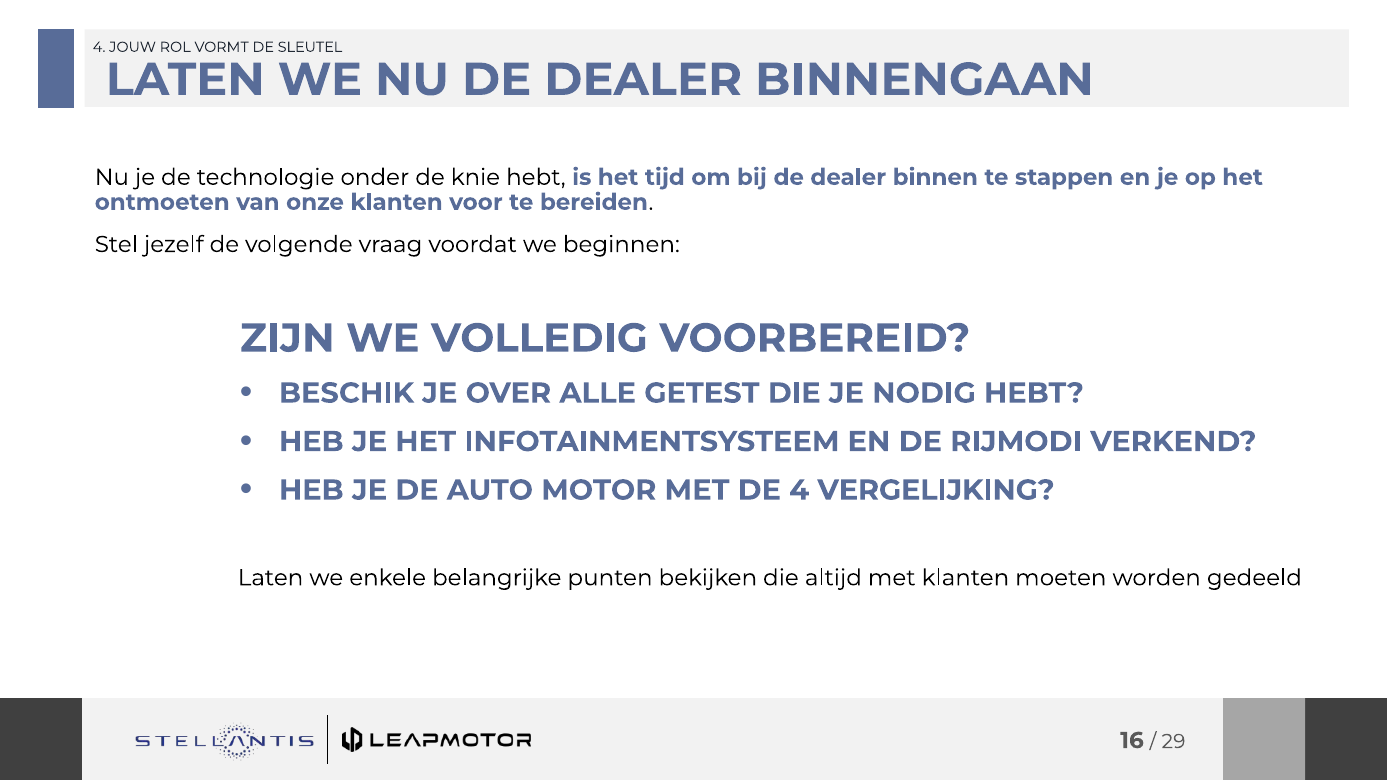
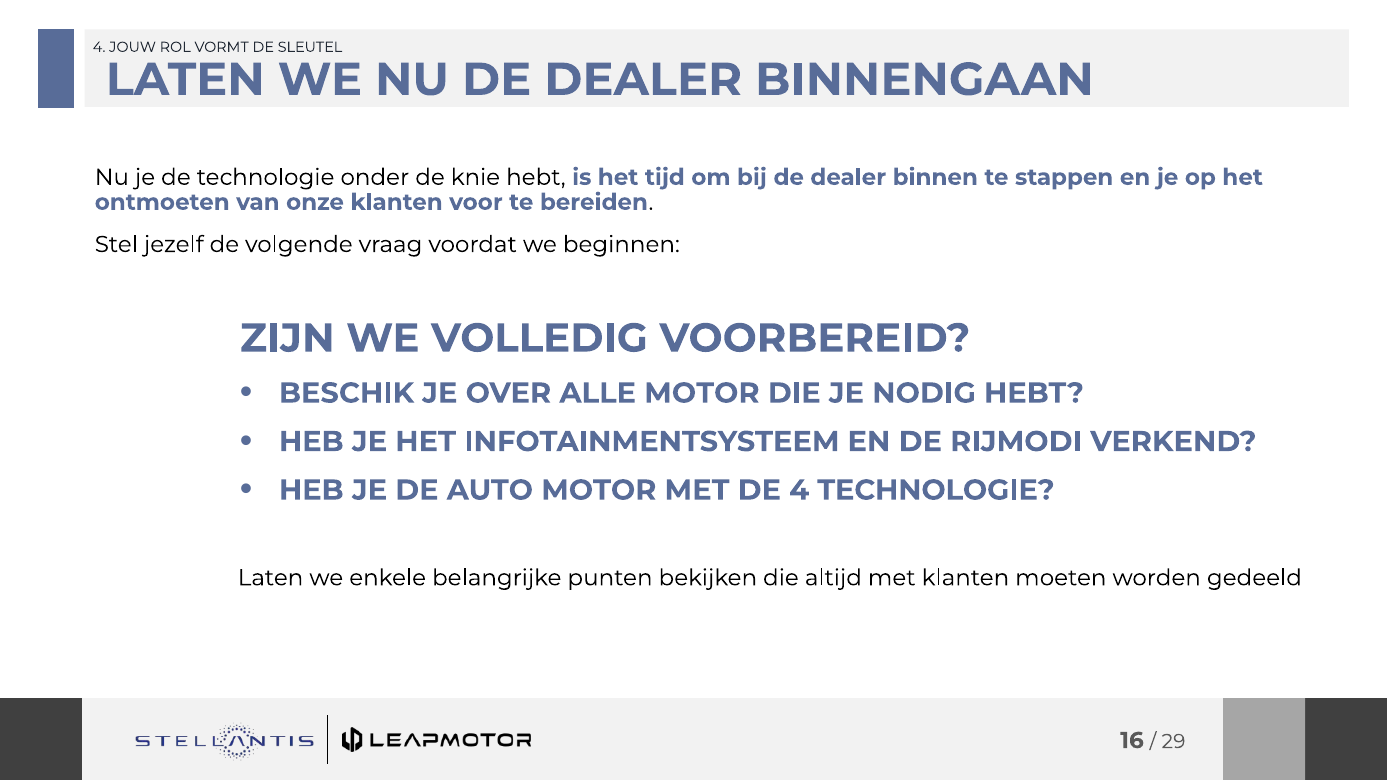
ALLE GETEST: GETEST -> MOTOR
4 VERGELIJKING: VERGELIJKING -> TECHNOLOGIE
